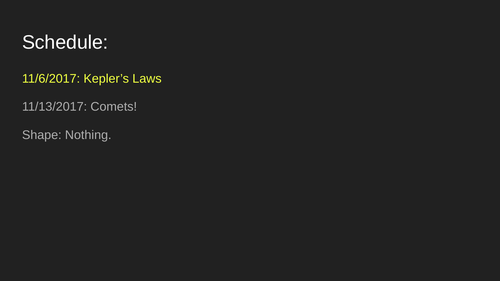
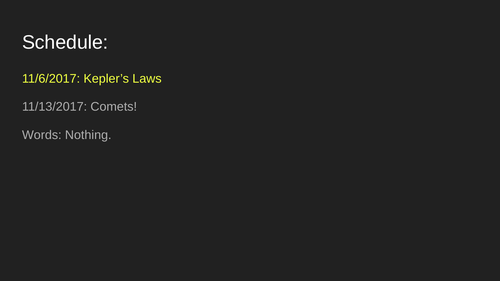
Shape: Shape -> Words
